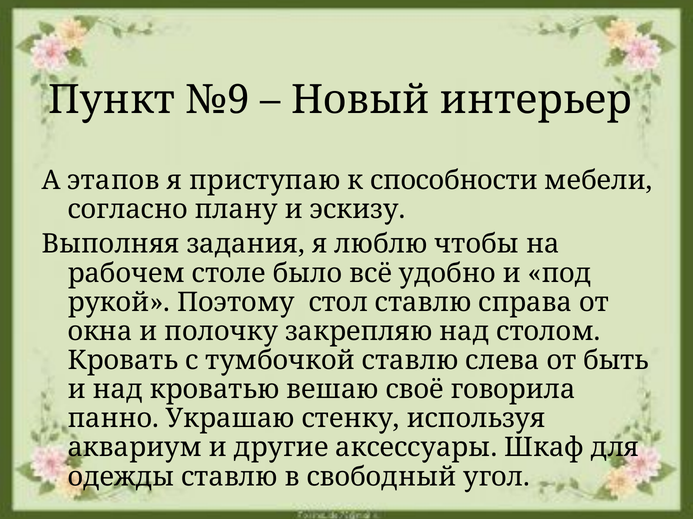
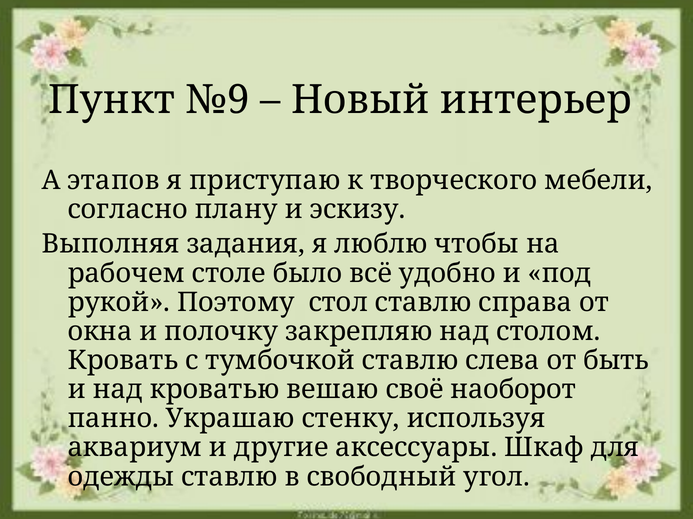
способности: способности -> творческого
говорила: говорила -> наоборот
